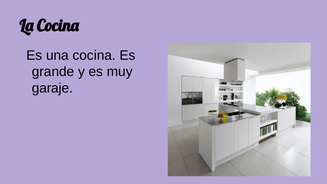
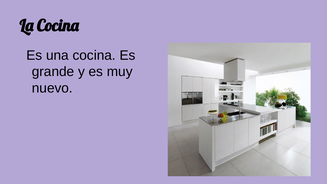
garaje: garaje -> nuevo
